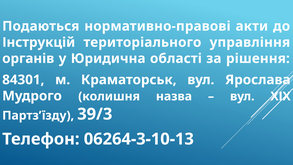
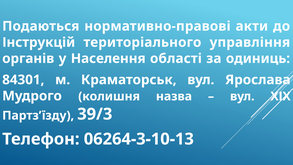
Юридична: Юридична -> Населення
рішення: рішення -> одиниць
